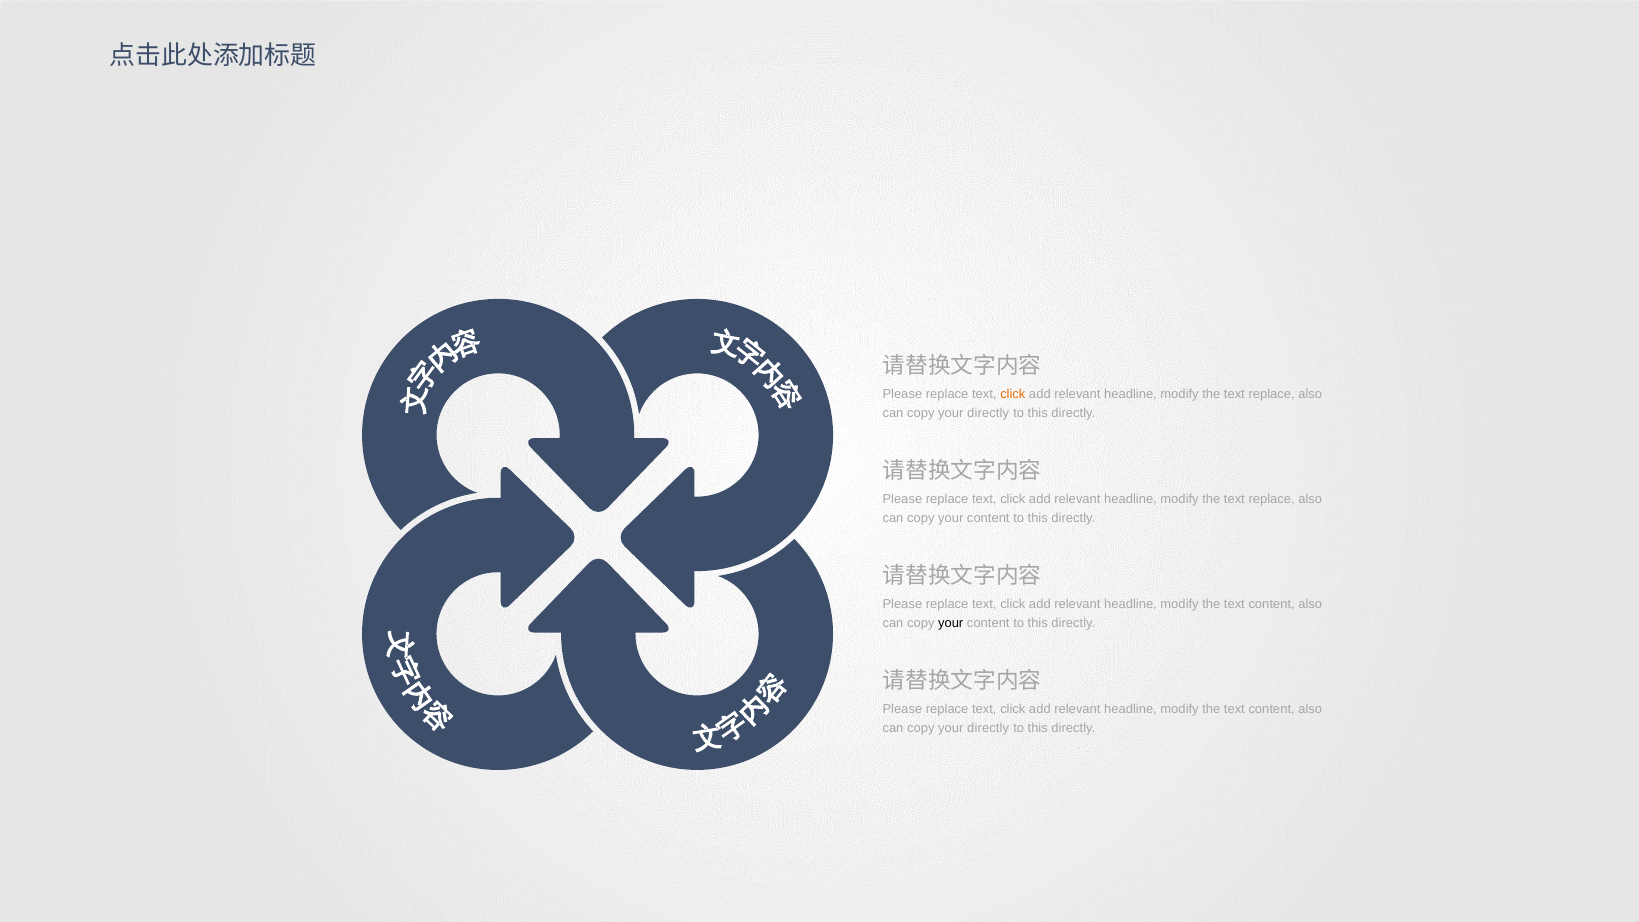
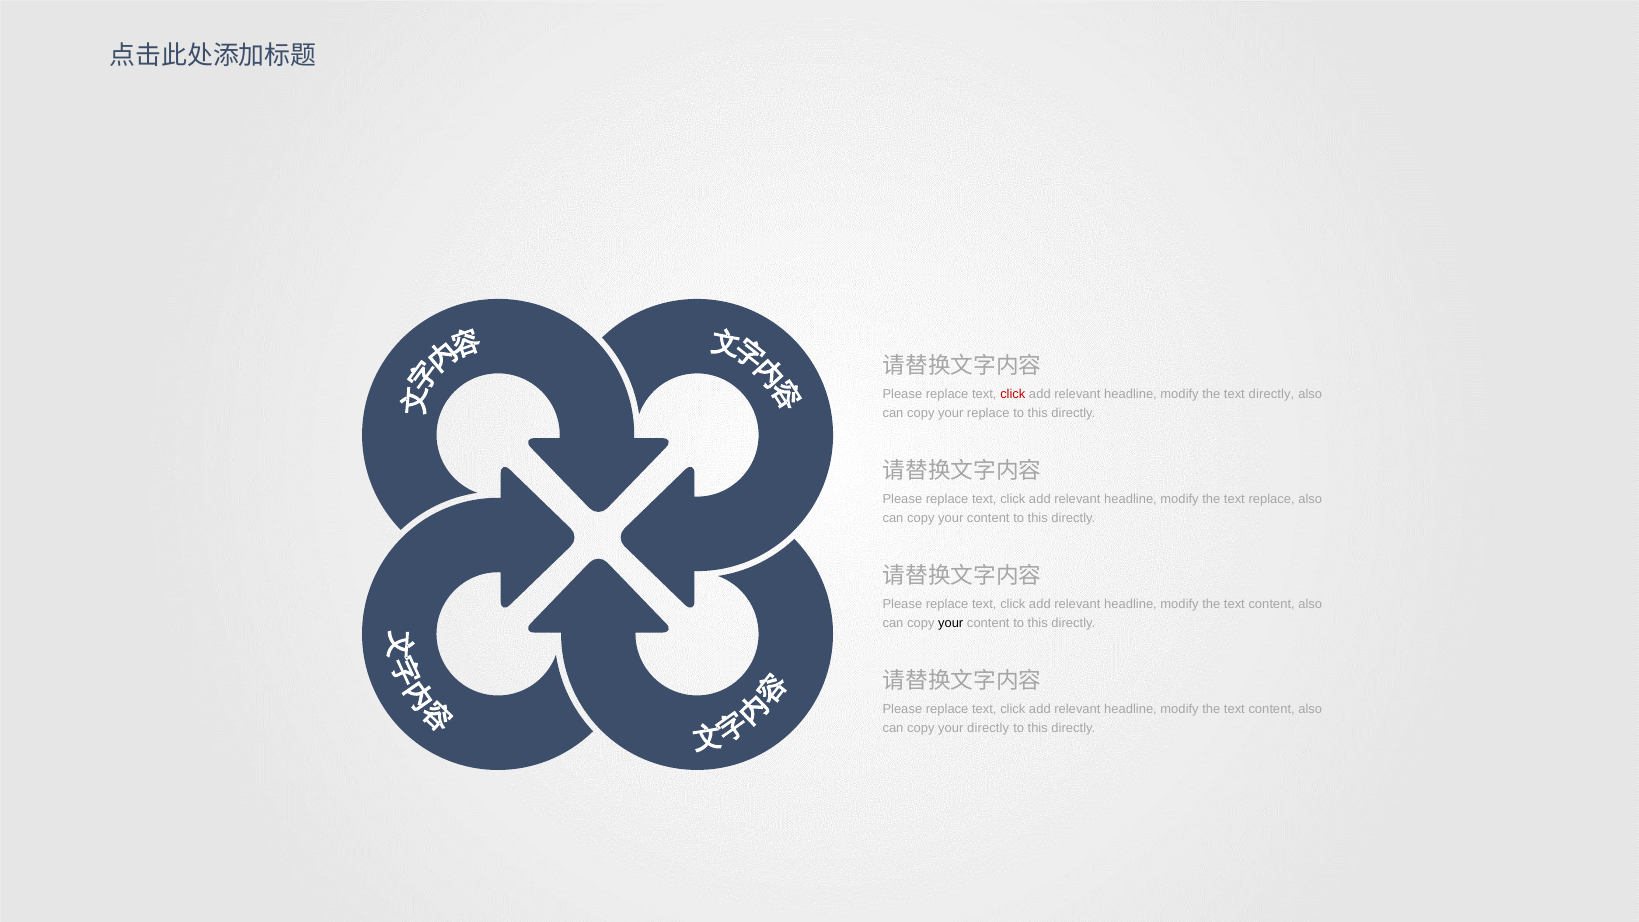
click at (1013, 394) colour: orange -> red
replace at (1272, 394): replace -> directly
directly at (988, 413): directly -> replace
